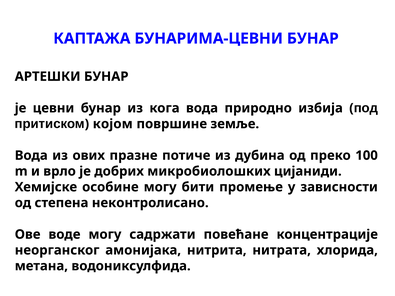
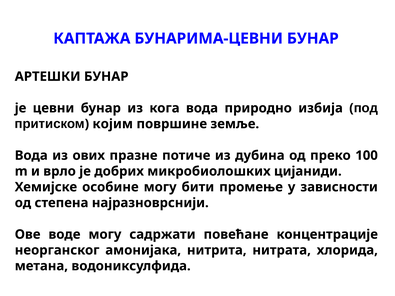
којом: којом -> којим
неконтролисано: неконтролисано -> најразноврснији
